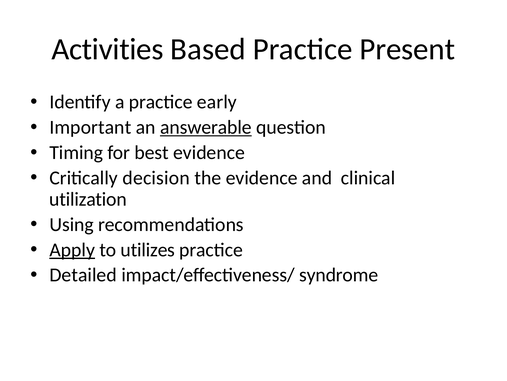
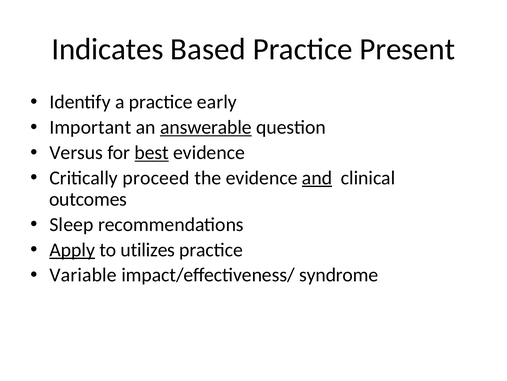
Activities: Activities -> Indicates
Timing: Timing -> Versus
best underline: none -> present
decision: decision -> proceed
and underline: none -> present
utilization: utilization -> outcomes
Using: Using -> Sleep
Detailed: Detailed -> Variable
